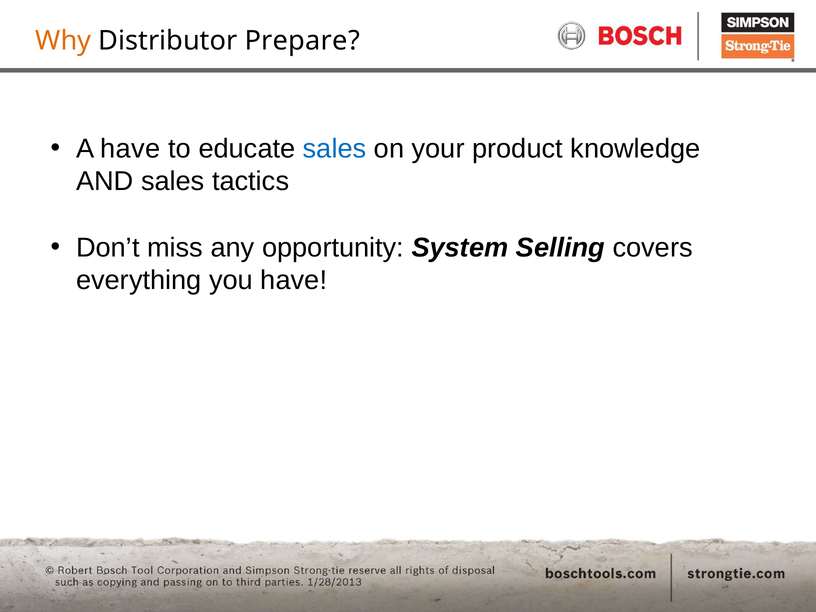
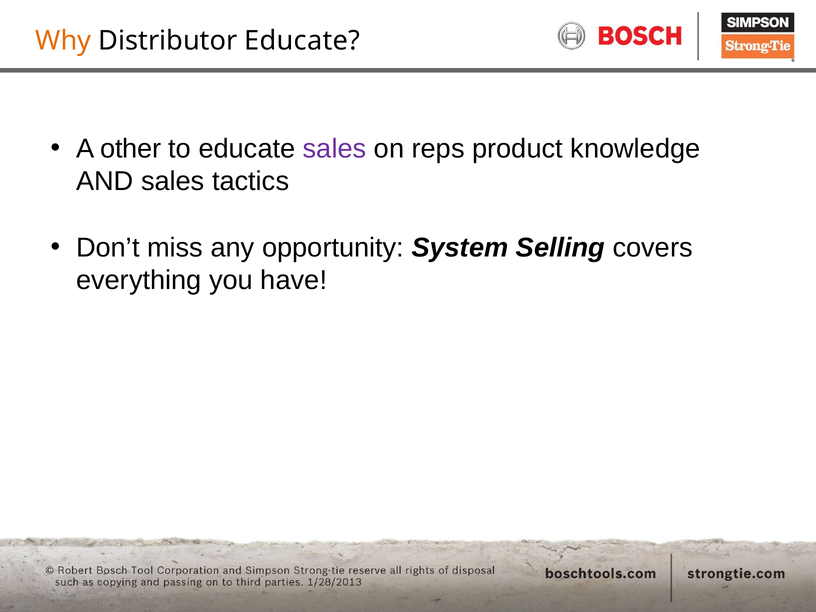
Distributor Prepare: Prepare -> Educate
A have: have -> other
sales at (335, 149) colour: blue -> purple
your: your -> reps
